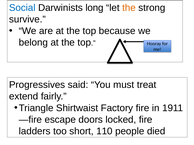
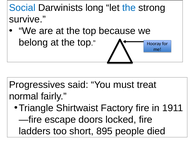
the at (129, 8) colour: orange -> blue
extend: extend -> normal
110: 110 -> 895
